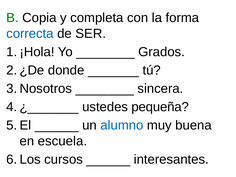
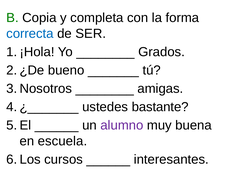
donde: donde -> bueno
sincera: sincera -> amigas
pequeña: pequeña -> bastante
alumno colour: blue -> purple
